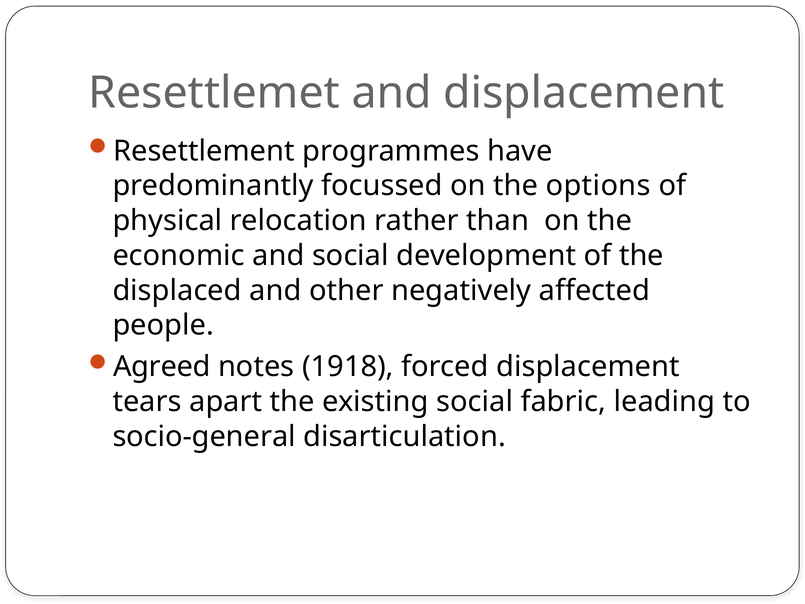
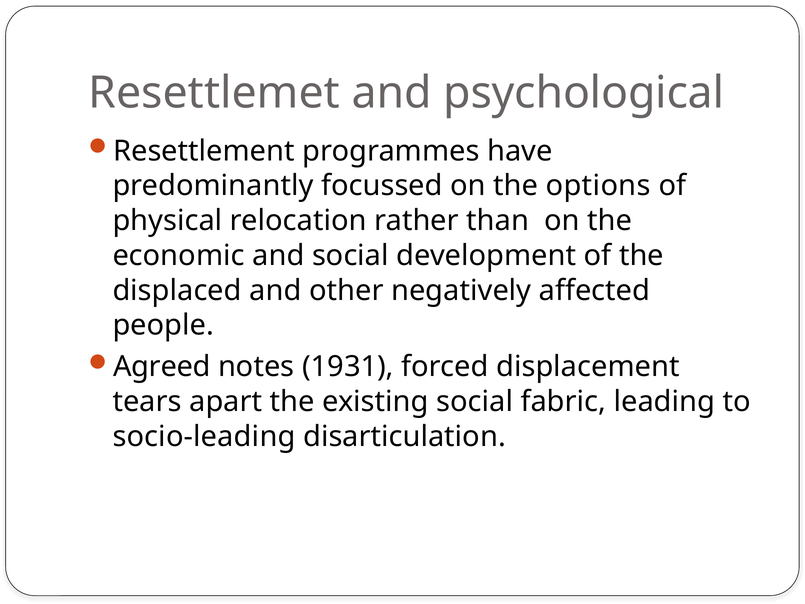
and displacement: displacement -> psychological
1918: 1918 -> 1931
socio-general: socio-general -> socio-leading
